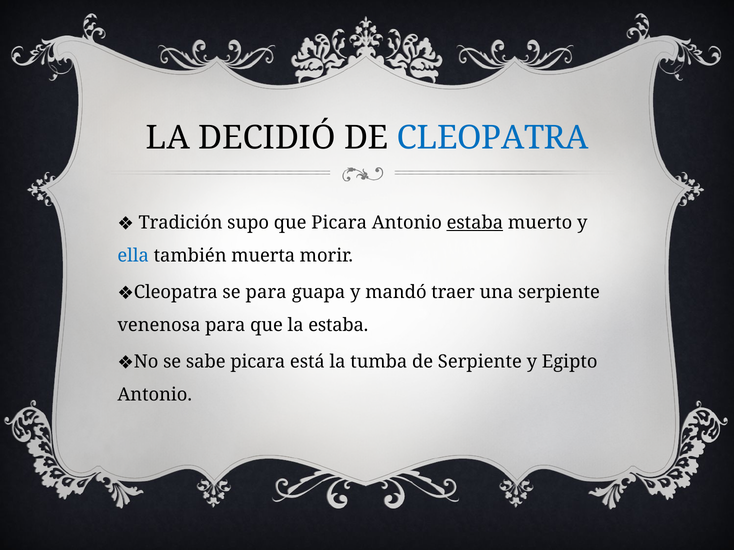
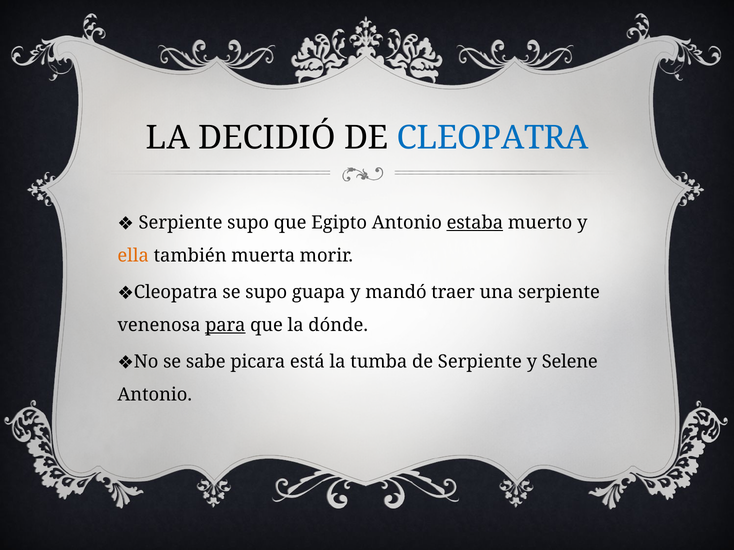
Tradición at (181, 223): Tradición -> Serpiente
que Picara: Picara -> Egipto
ella colour: blue -> orange
se para: para -> supo
para at (225, 325) underline: none -> present
la estaba: estaba -> dónde
Egipto: Egipto -> Selene
